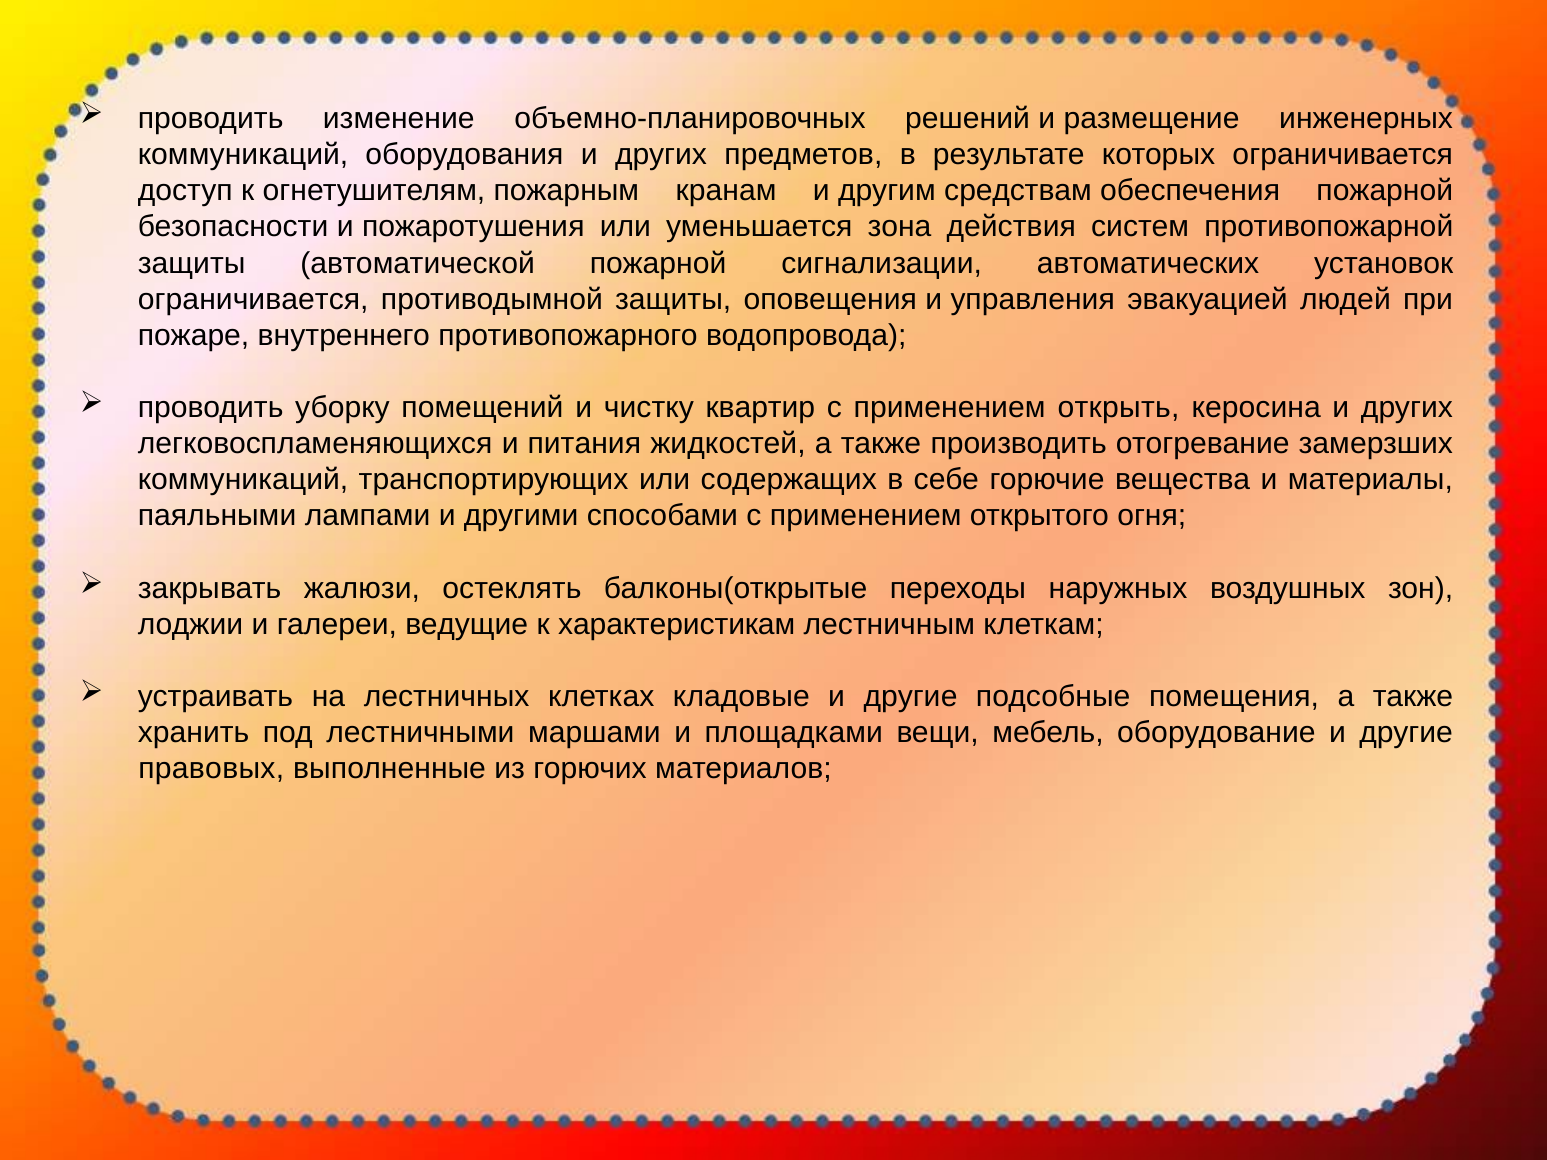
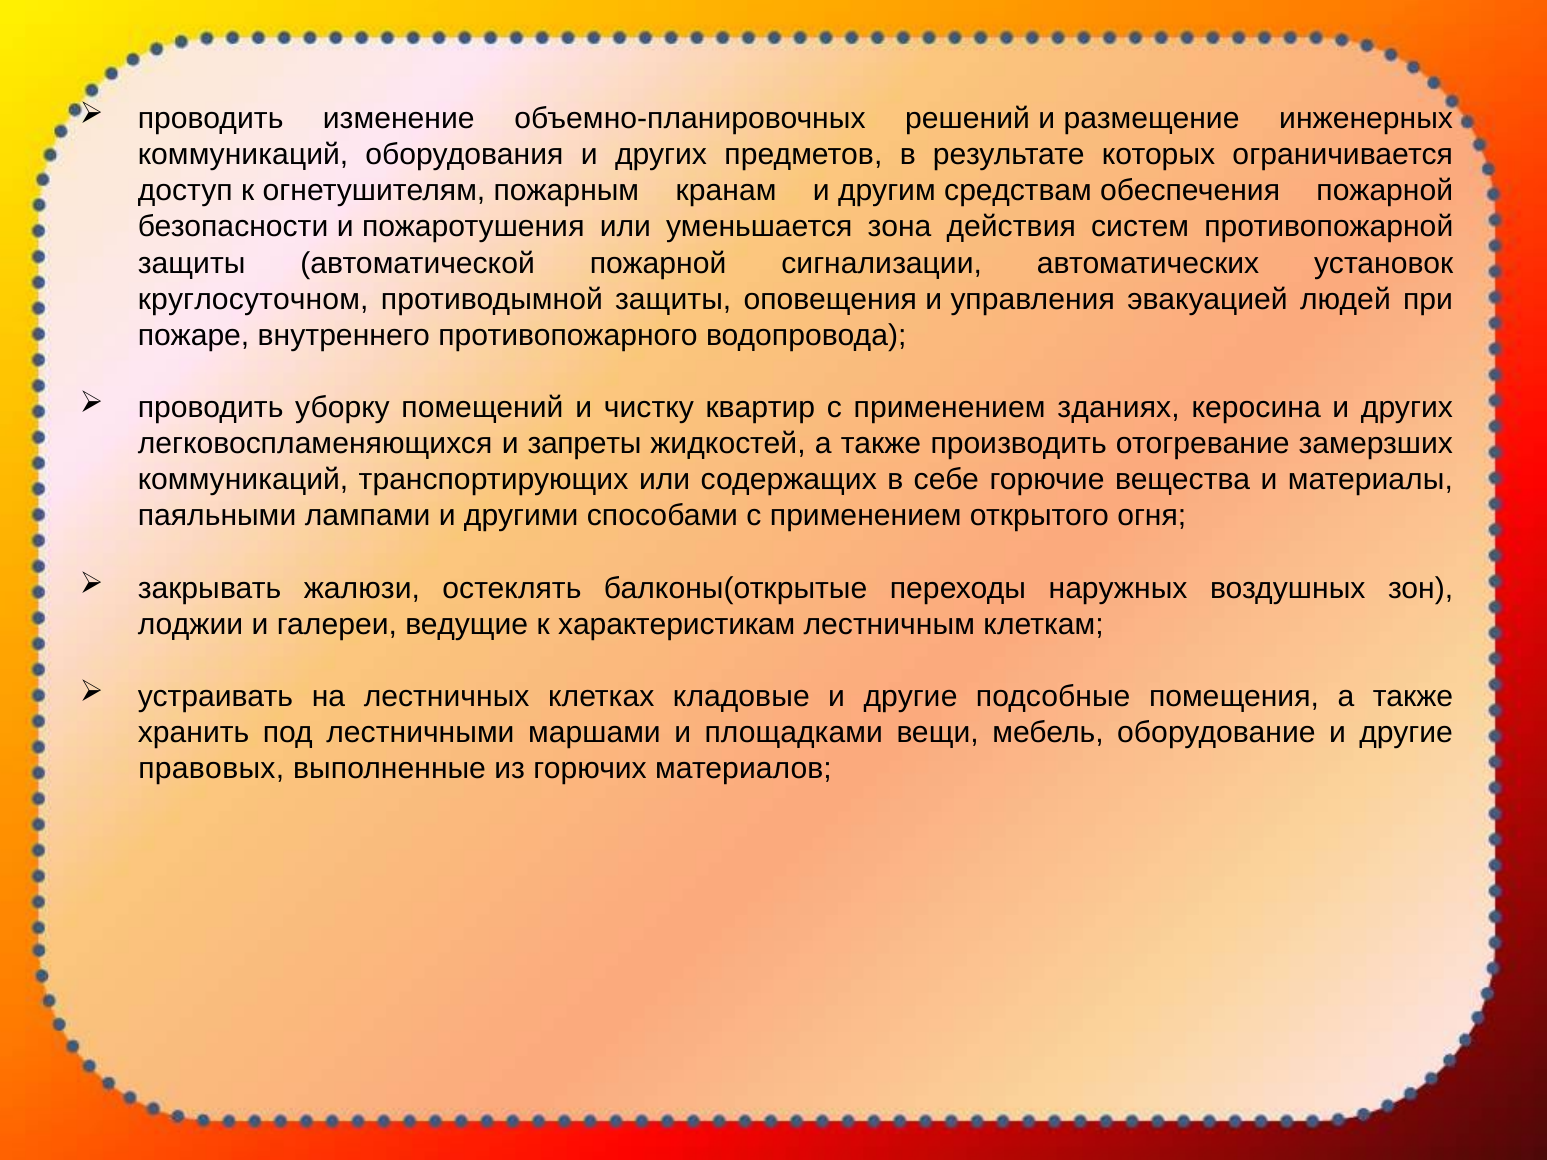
ограничивается at (253, 299): ограничивается -> круглосуточном
открыть: открыть -> зданиях
питания: питания -> запреты
